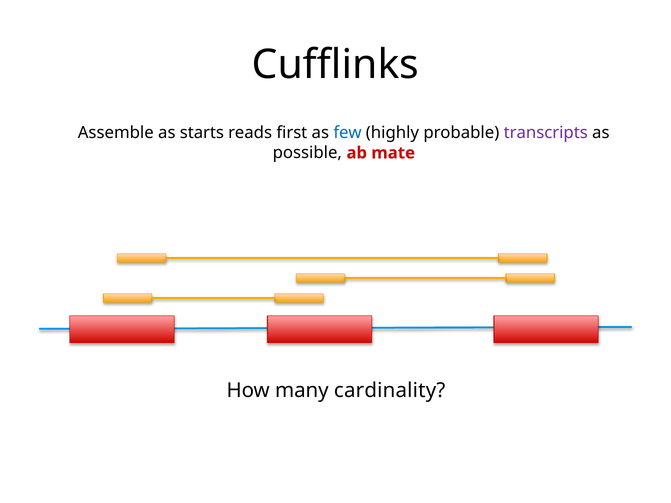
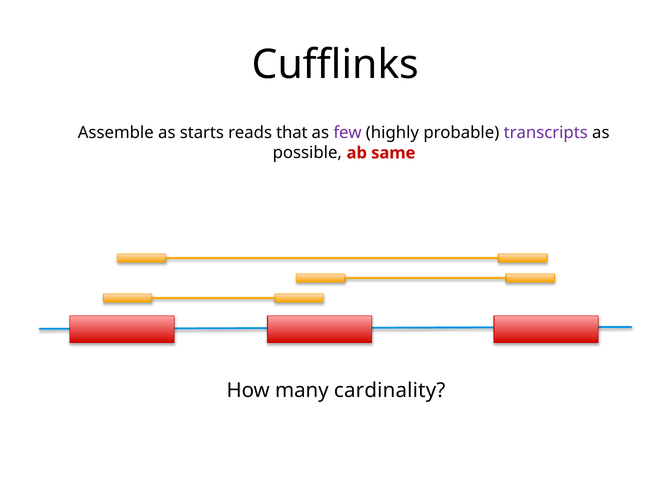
first: first -> that
few colour: blue -> purple
mate: mate -> same
